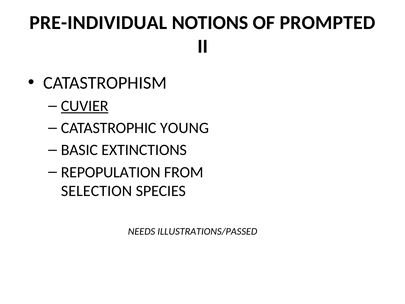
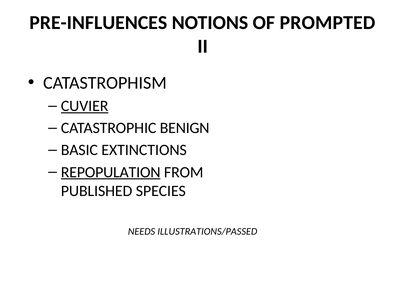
PRE-INDIVIDUAL: PRE-INDIVIDUAL -> PRE-INFLUENCES
YOUNG: YOUNG -> BENIGN
REPOPULATION underline: none -> present
SELECTION: SELECTION -> PUBLISHED
